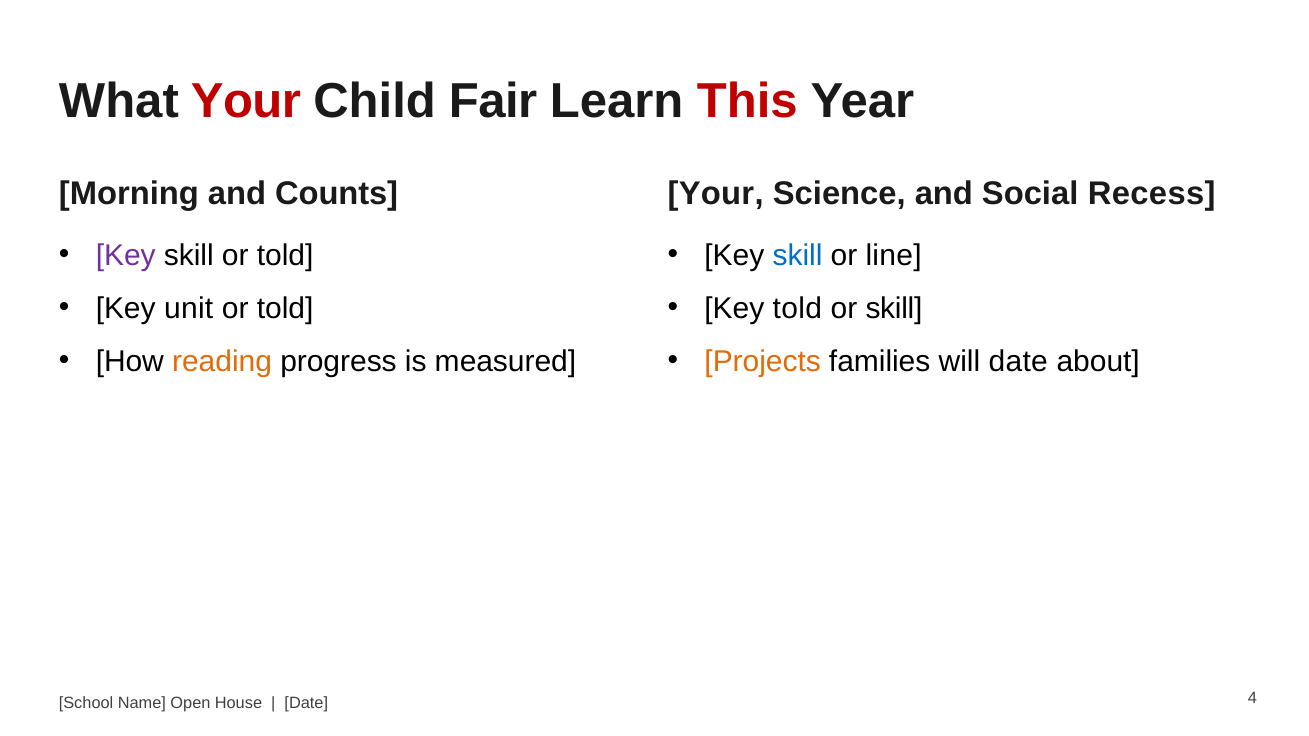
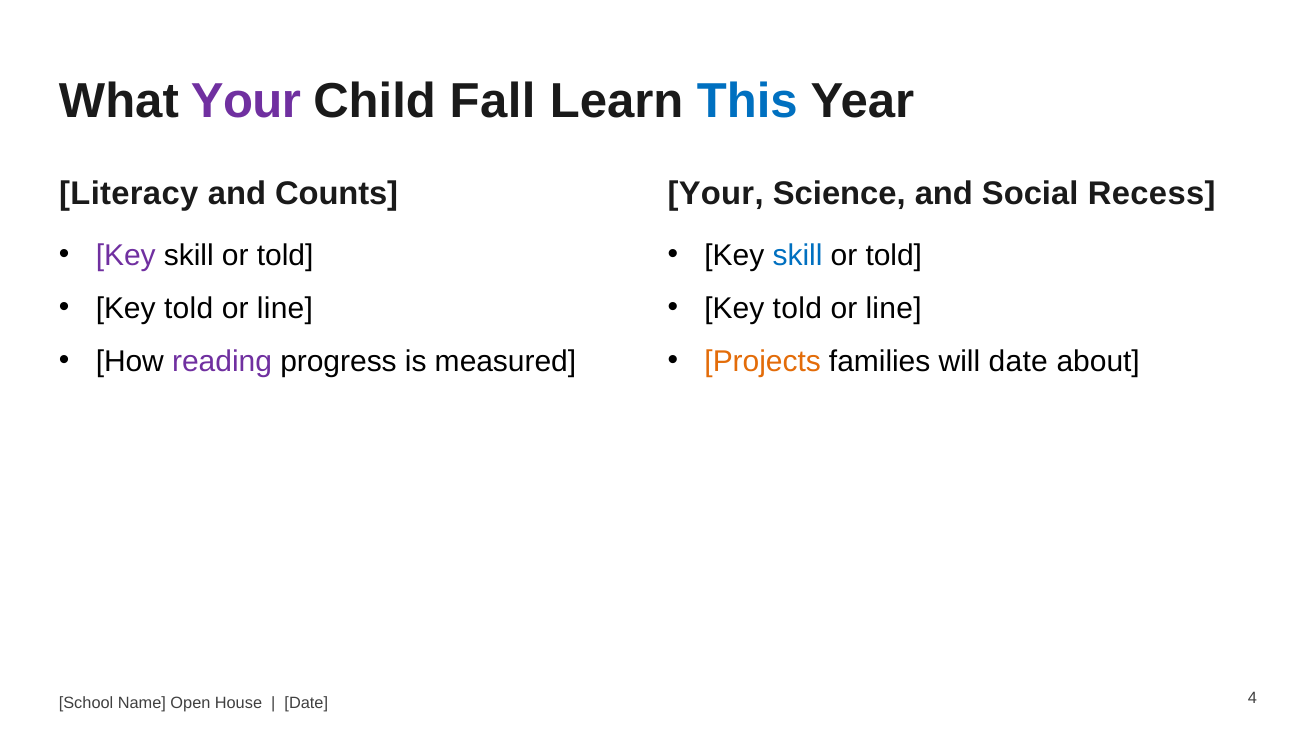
Your at (246, 102) colour: red -> purple
Fair: Fair -> Fall
This colour: red -> blue
Morning: Morning -> Literacy
line at (894, 256): line -> told
unit at (189, 309): unit -> told
told at (285, 309): told -> line
skill at (894, 309): skill -> line
reading colour: orange -> purple
